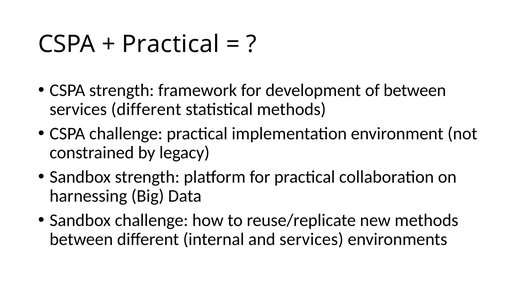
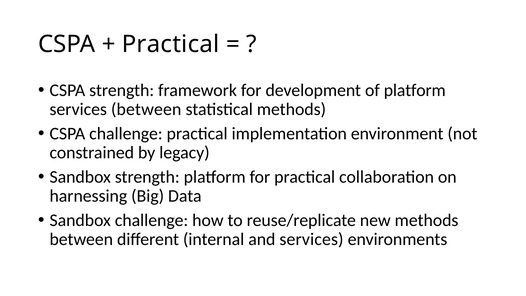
of between: between -> platform
services different: different -> between
